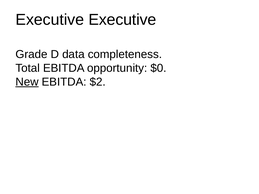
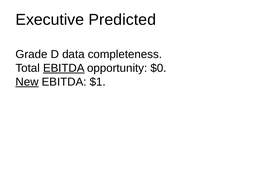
Executive Executive: Executive -> Predicted
EBITDA at (64, 68) underline: none -> present
$2: $2 -> $1
